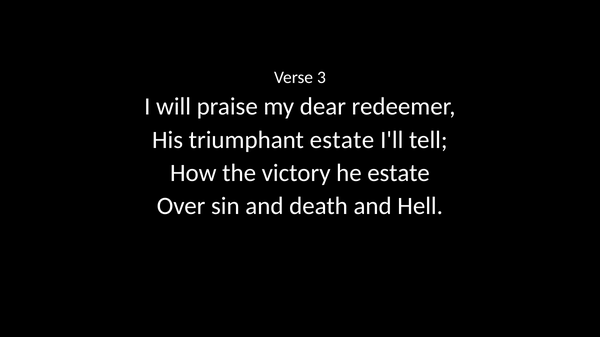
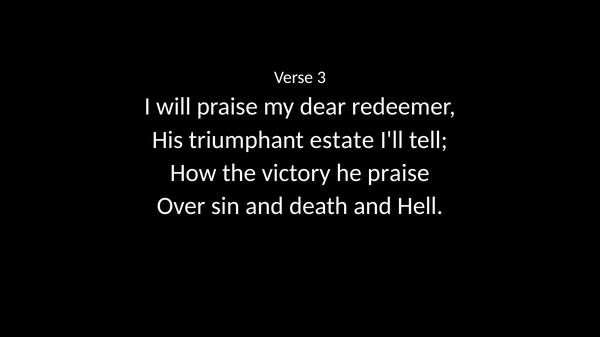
he estate: estate -> praise
